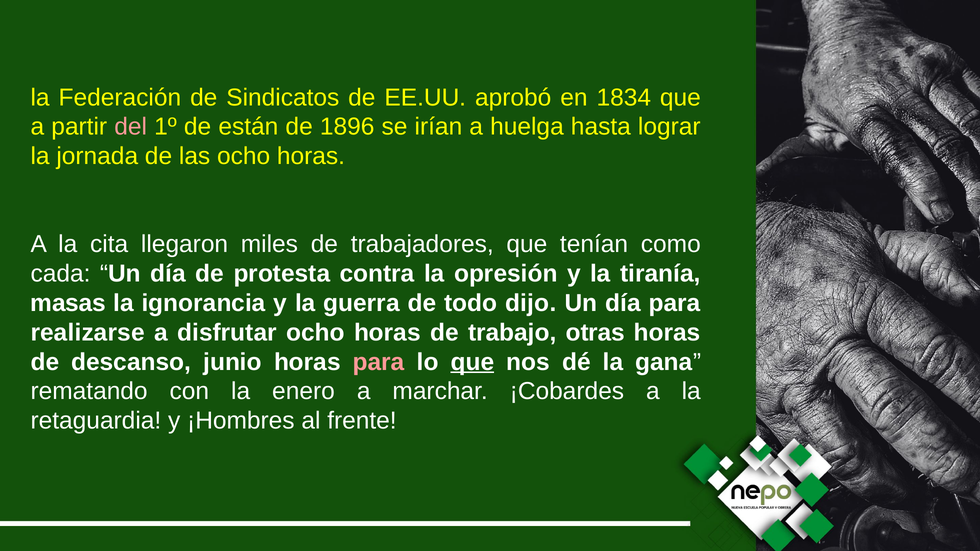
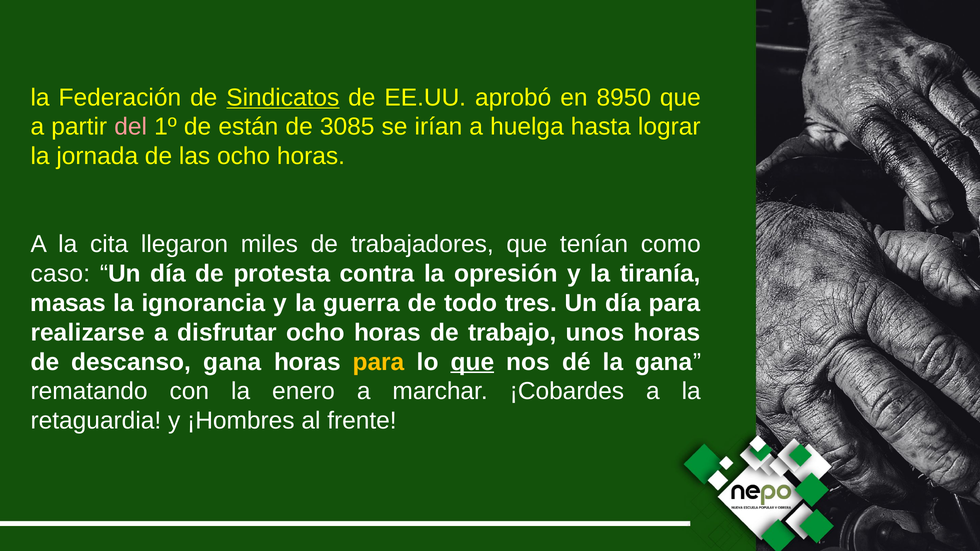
Sindicatos underline: none -> present
1834: 1834 -> 8950
1896: 1896 -> 3085
cada: cada -> caso
dijo: dijo -> tres
otras: otras -> unos
descanso junio: junio -> gana
para at (379, 362) colour: pink -> yellow
